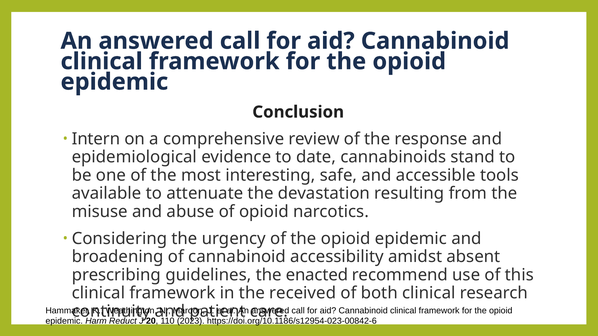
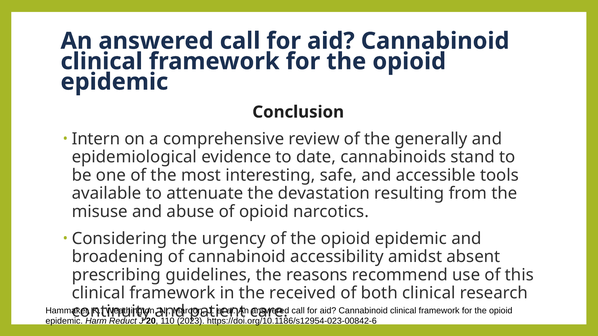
response: response -> generally
enacted: enacted -> reasons
